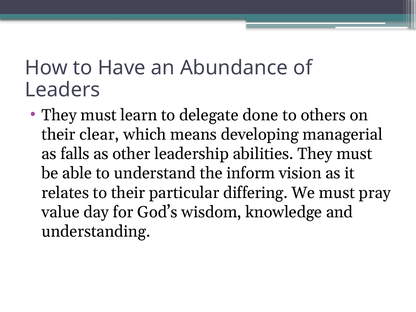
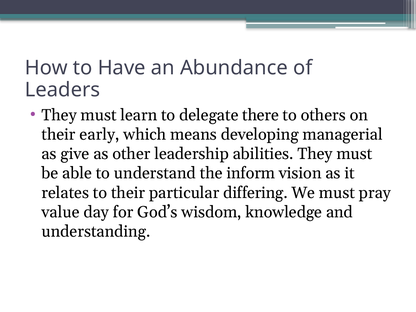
done: done -> there
clear: clear -> early
falls: falls -> give
